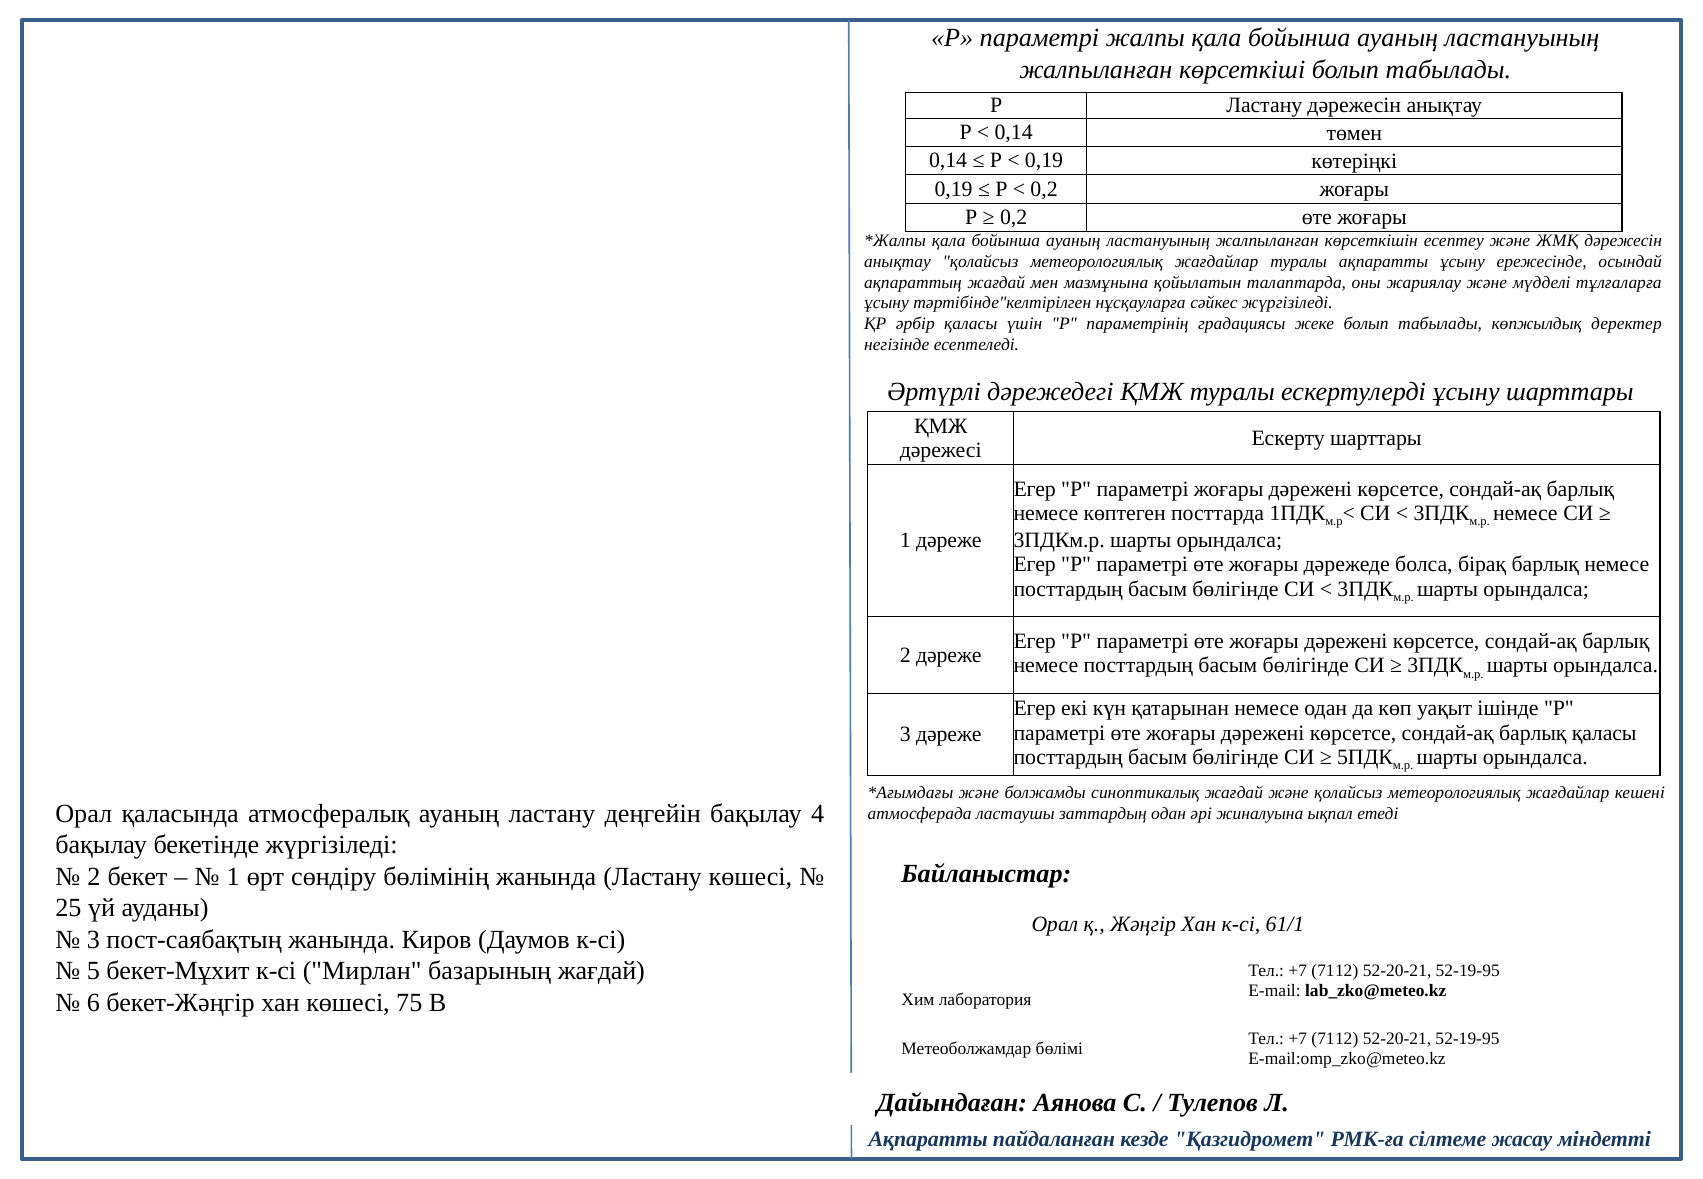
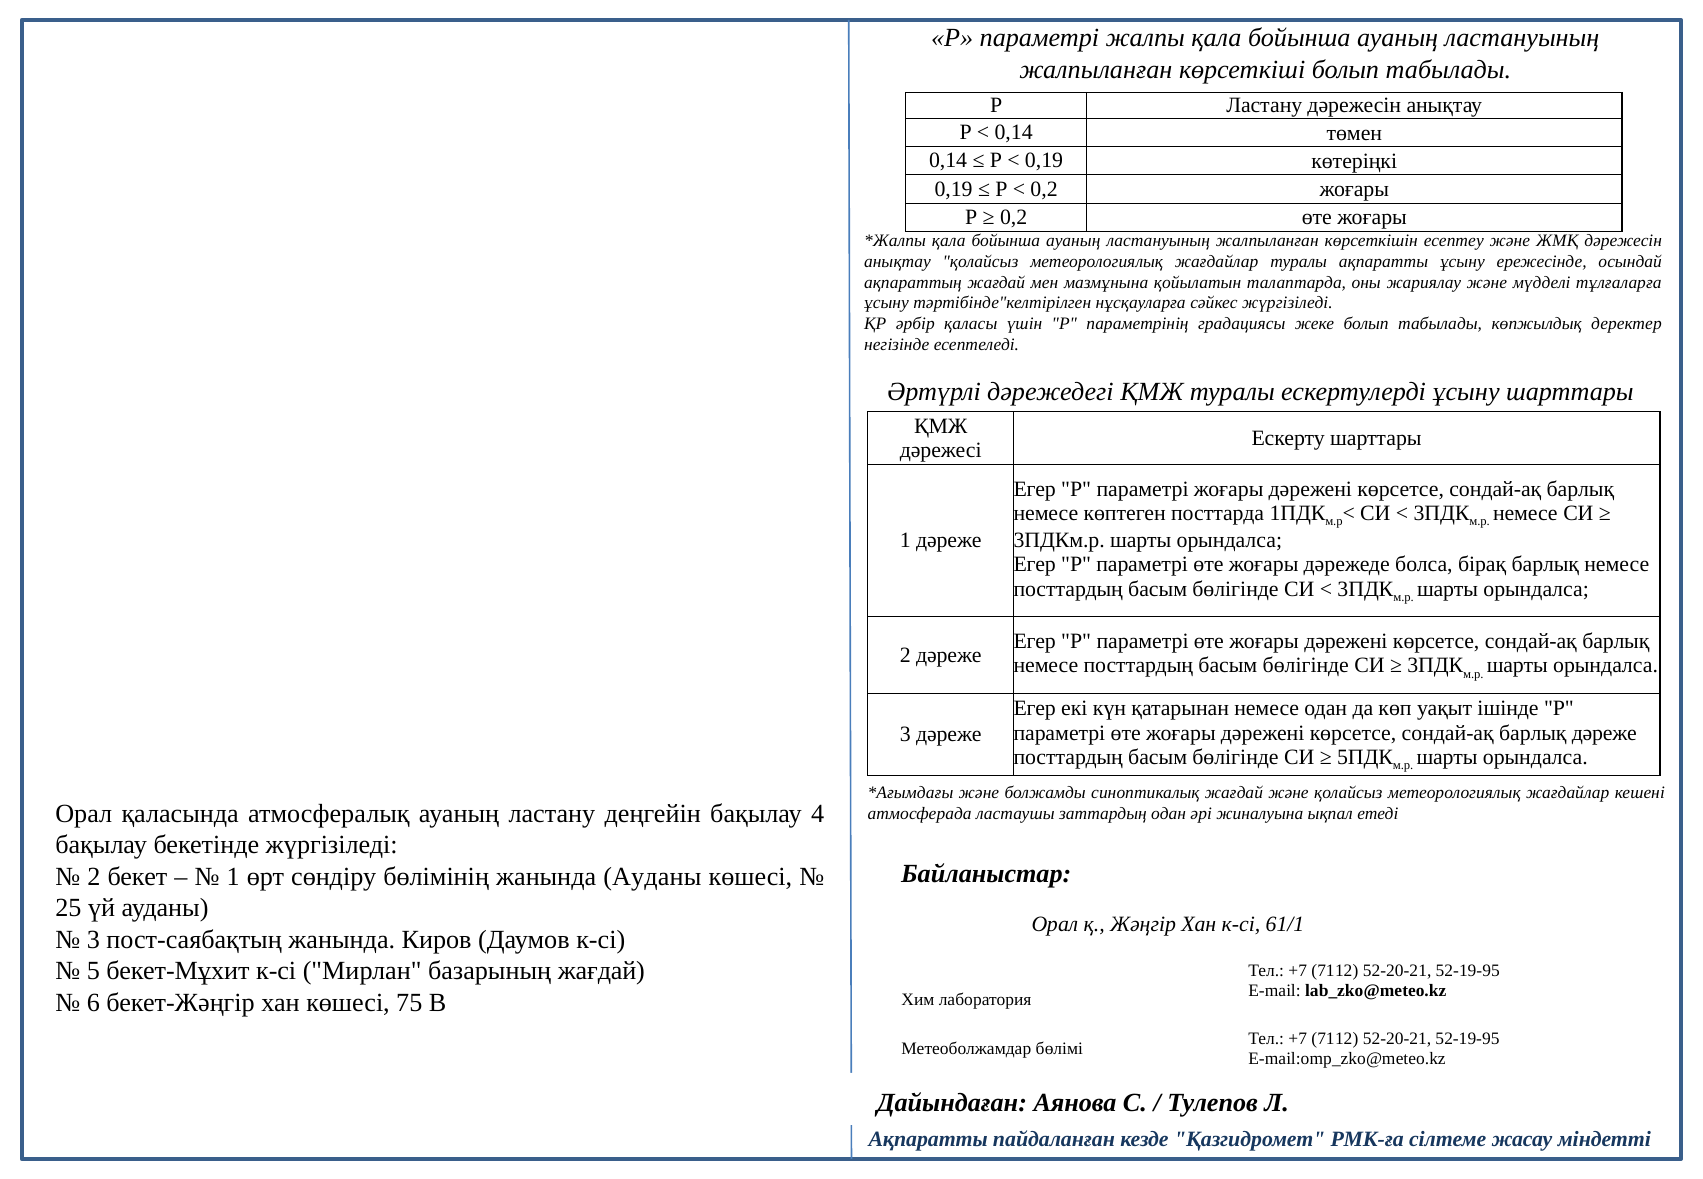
барлық қаласы: қаласы -> дәреже
жанында Ластану: Ластану -> Ауданы
